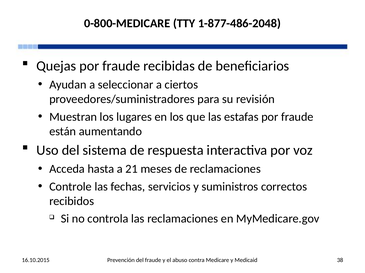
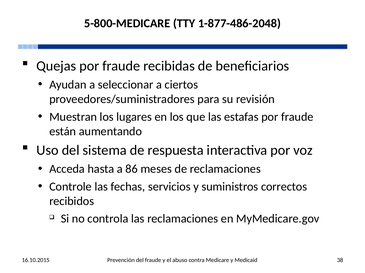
0-800-MEDICARE: 0-800-MEDICARE -> 5-800-MEDICARE
21: 21 -> 86
